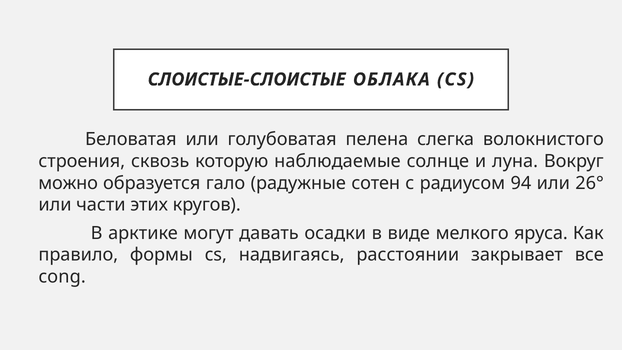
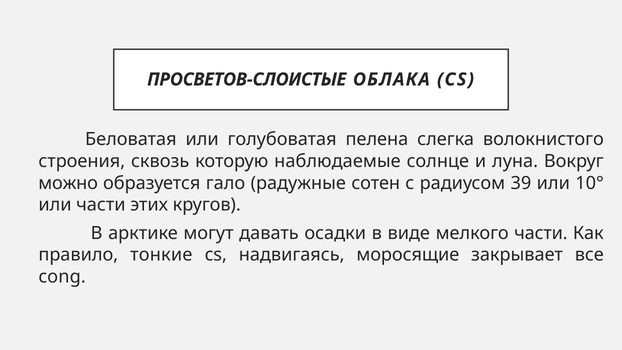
СЛОИСТЫЕ-СЛОИСТЫЕ: СЛОИСТЫЕ-СЛОИСТЫЕ -> ПРОСВЕТОВ-СЛОИСТЫЕ
94: 94 -> 39
26°: 26° -> 10°
мелкого яруса: яруса -> части
формы: формы -> тонкие
расстоянии: расстоянии -> моросящие
